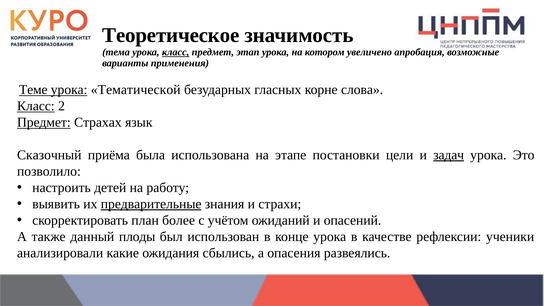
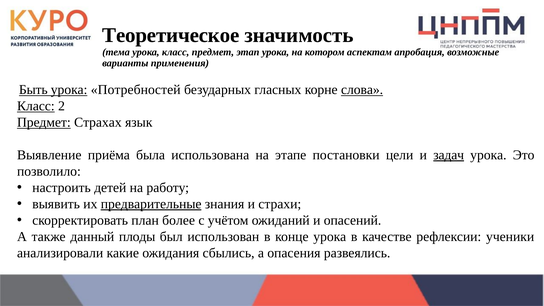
класс at (176, 52) underline: present -> none
увеличено: увеличено -> аспектам
Теме: Теме -> Быть
Тематической: Тематической -> Потребностей
слова underline: none -> present
Сказочный: Сказочный -> Выявление
